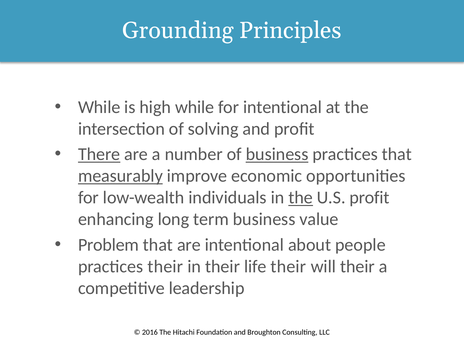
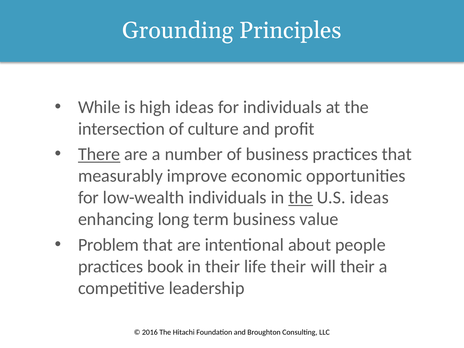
high while: while -> ideas
for intentional: intentional -> individuals
solving: solving -> culture
business at (277, 154) underline: present -> none
measurably underline: present -> none
U.S profit: profit -> ideas
practices their: their -> book
